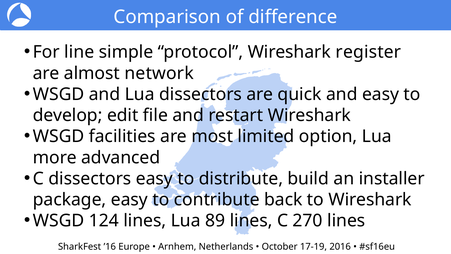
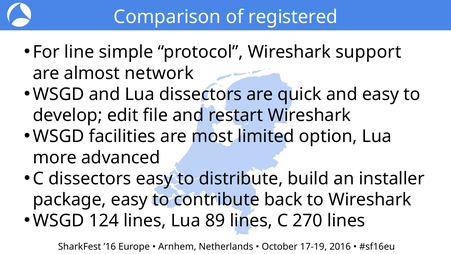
difference: difference -> registered
register: register -> support
